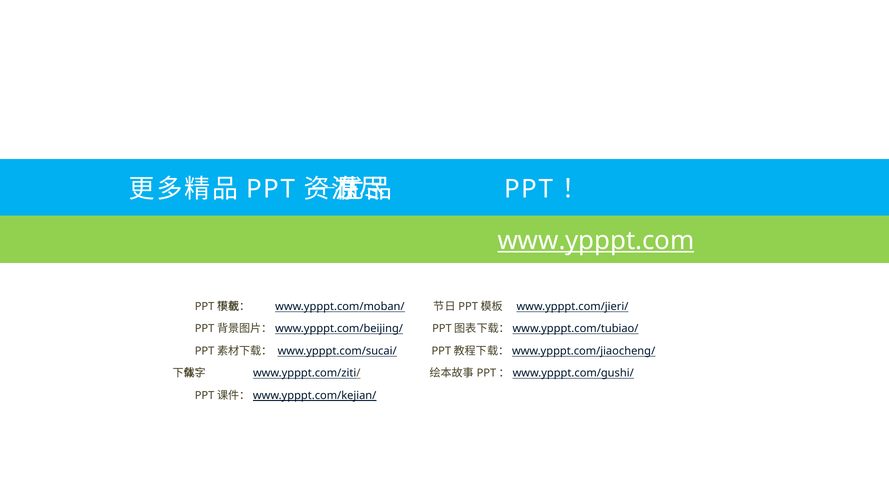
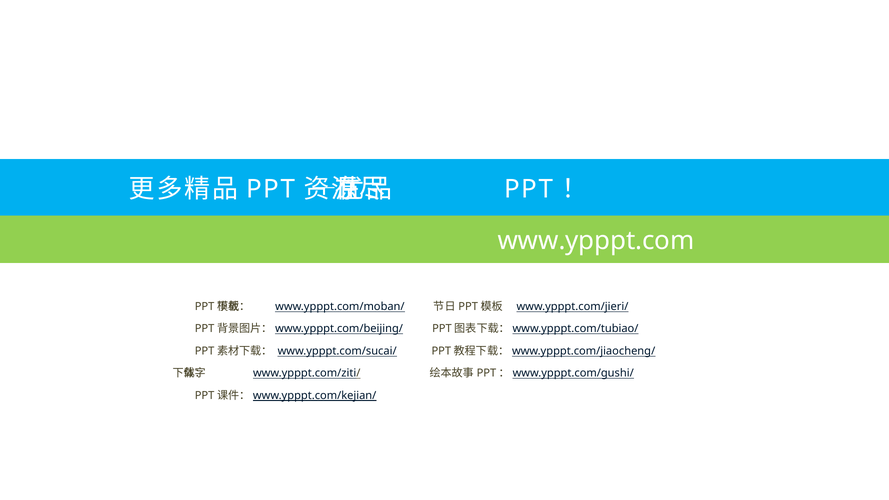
www.ypppt.com underline: present -> none
